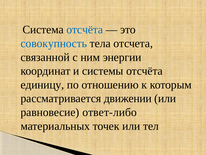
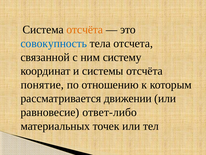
отсчёта at (85, 30) colour: blue -> orange
энергии: энергии -> систему
единицу: единицу -> понятие
